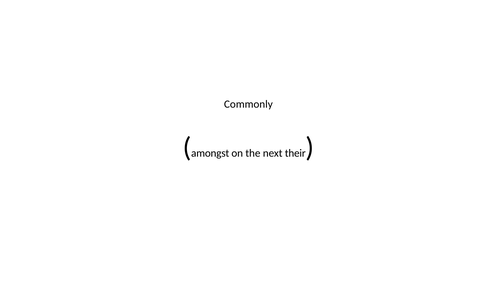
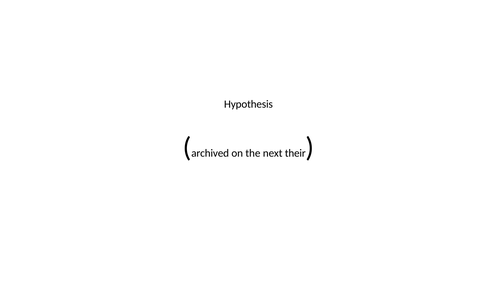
Commonly: Commonly -> Hypothesis
amongst: amongst -> archived
